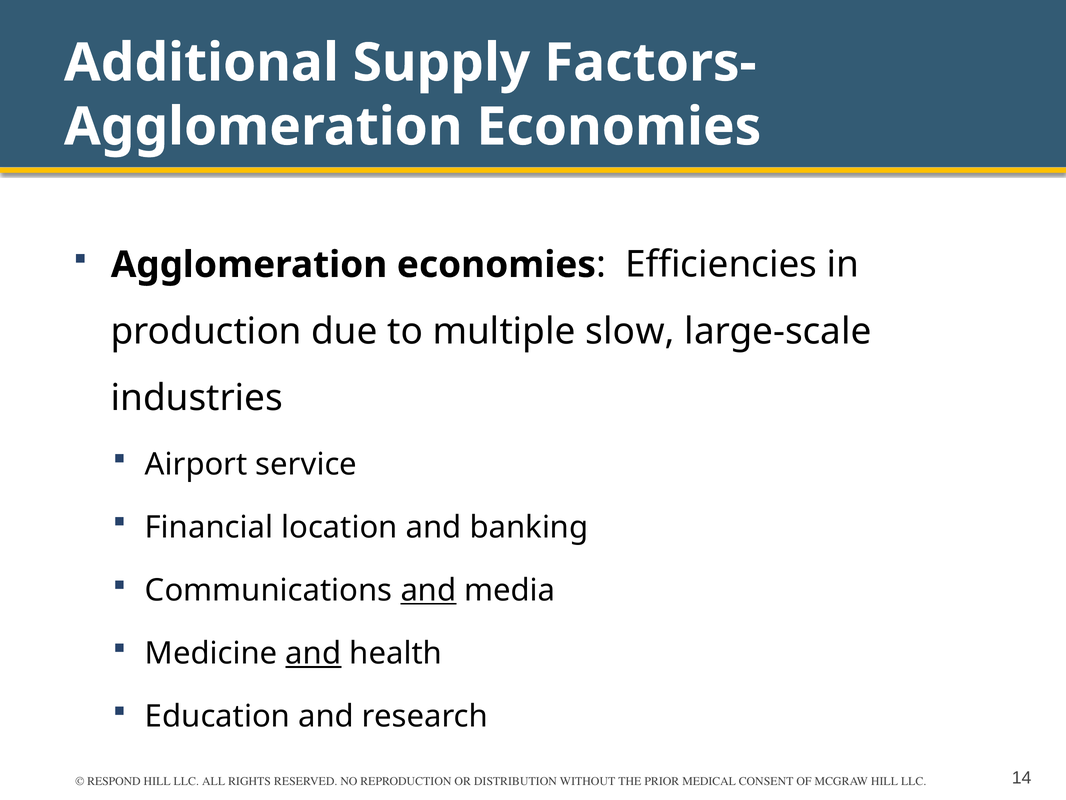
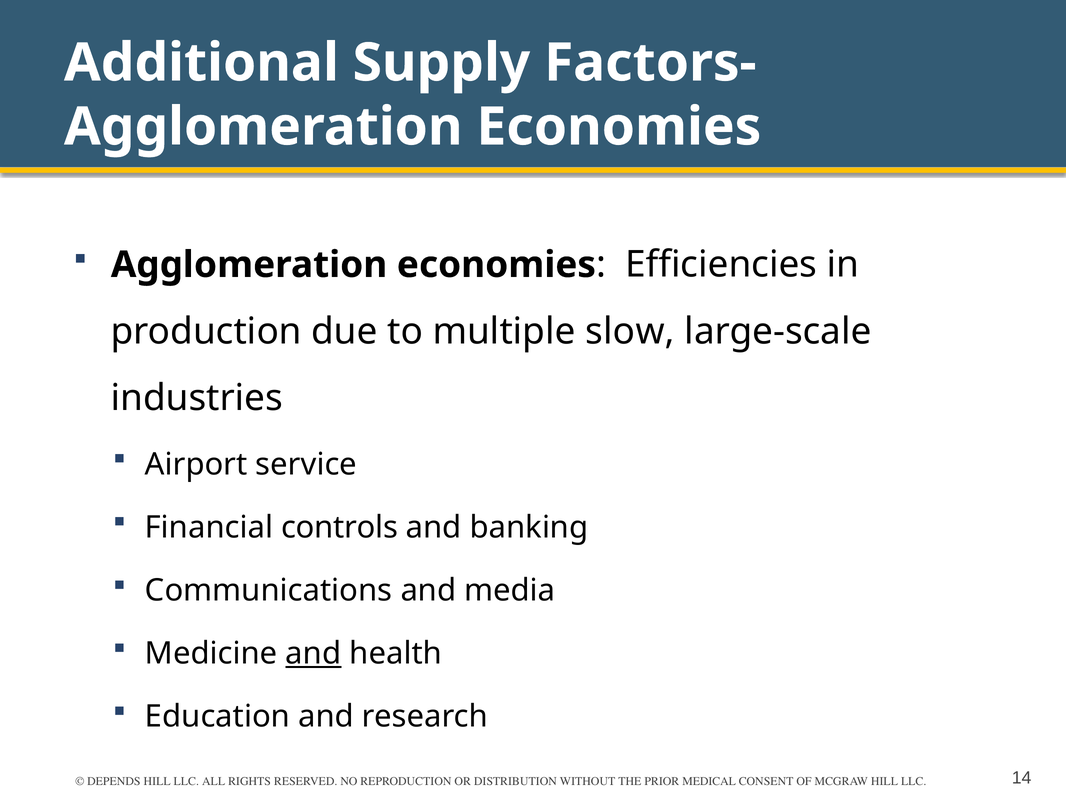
location: location -> controls
and at (428, 590) underline: present -> none
RESPOND: RESPOND -> DEPENDS
